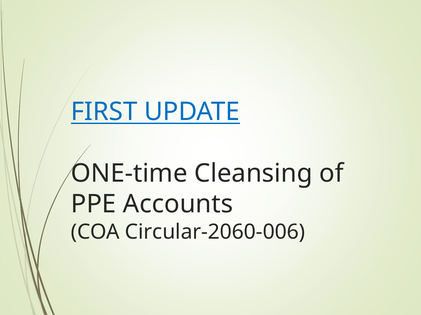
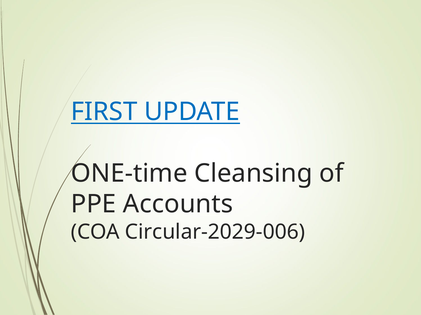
Circular-2060-006: Circular-2060-006 -> Circular-2029-006
